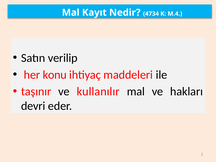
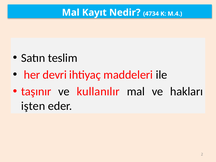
verilip: verilip -> teslim
konu: konu -> devri
devri: devri -> işten
